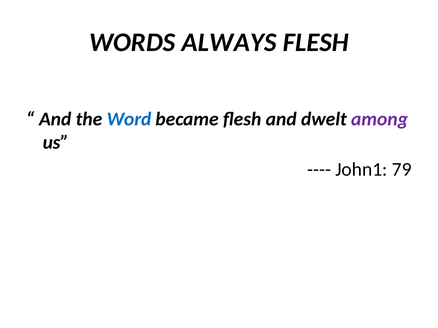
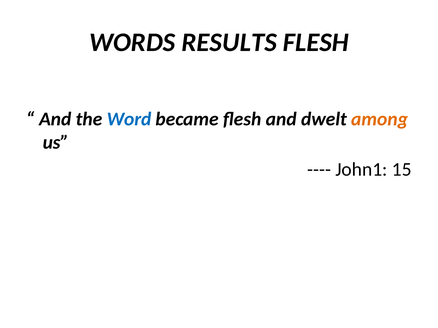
ALWAYS: ALWAYS -> RESULTS
among colour: purple -> orange
79: 79 -> 15
